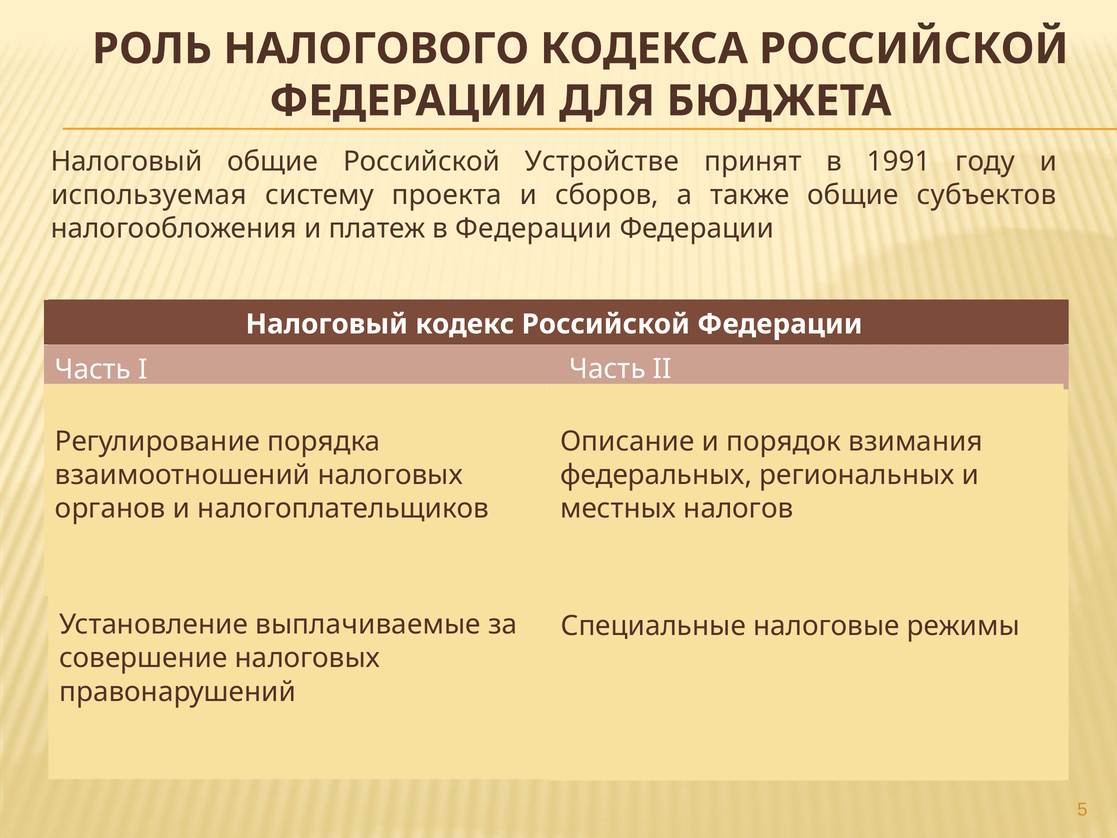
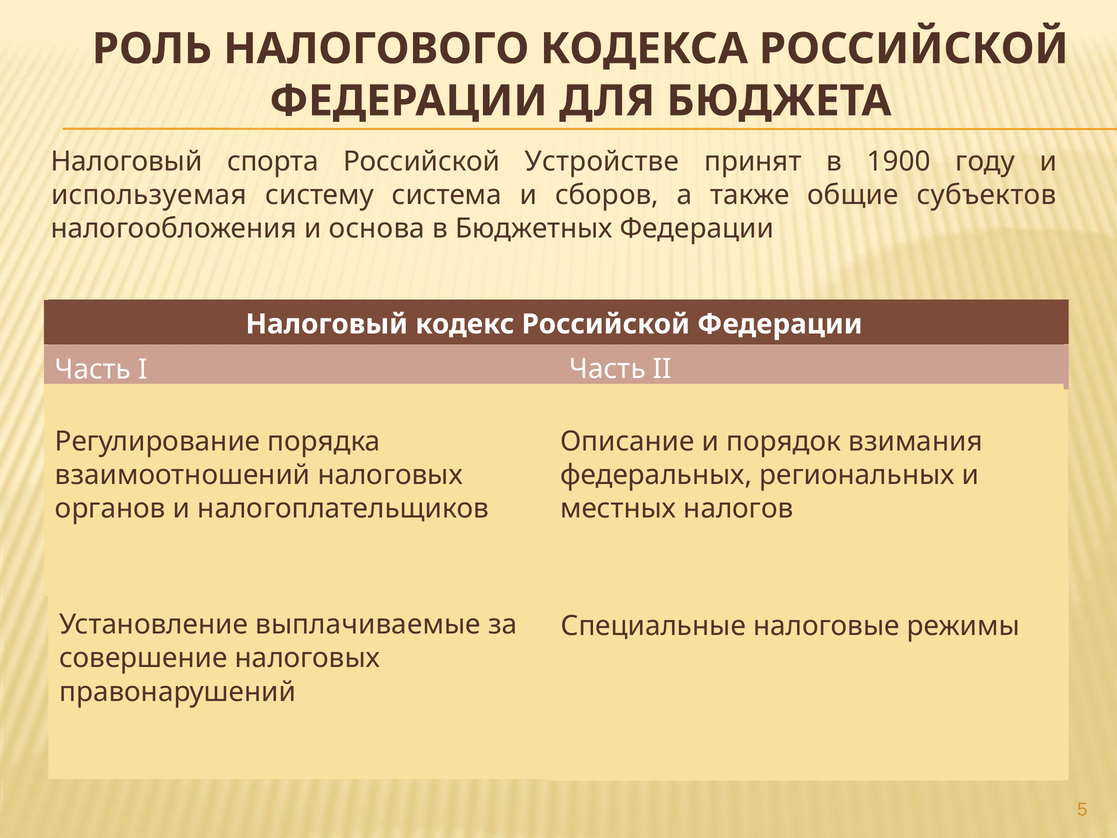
Налоговый общие: общие -> спорта
1991: 1991 -> 1900
проекта: проекта -> система
платеж: платеж -> основа
в Федерации: Федерации -> Бюджетных
